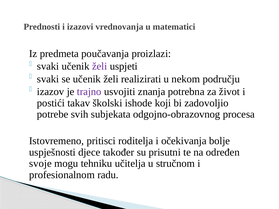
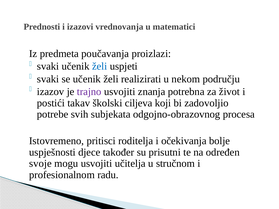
želi at (100, 66) colour: purple -> blue
ishode: ishode -> ciljeva
mogu tehniku: tehniku -> usvojiti
